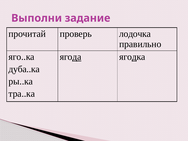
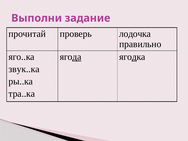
дуба..ка: дуба..ка -> звук..ка
